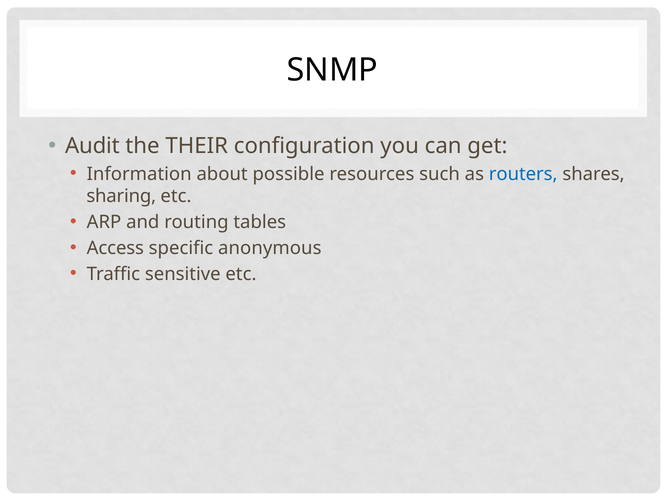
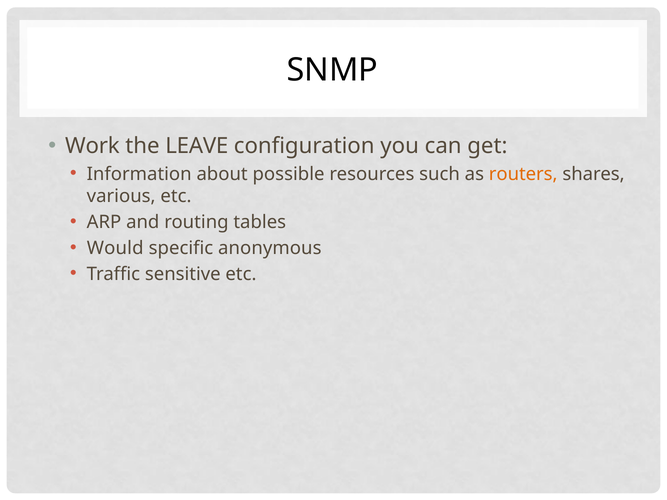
Audit: Audit -> Work
THEIR: THEIR -> LEAVE
routers colour: blue -> orange
sharing: sharing -> various
Access: Access -> Would
